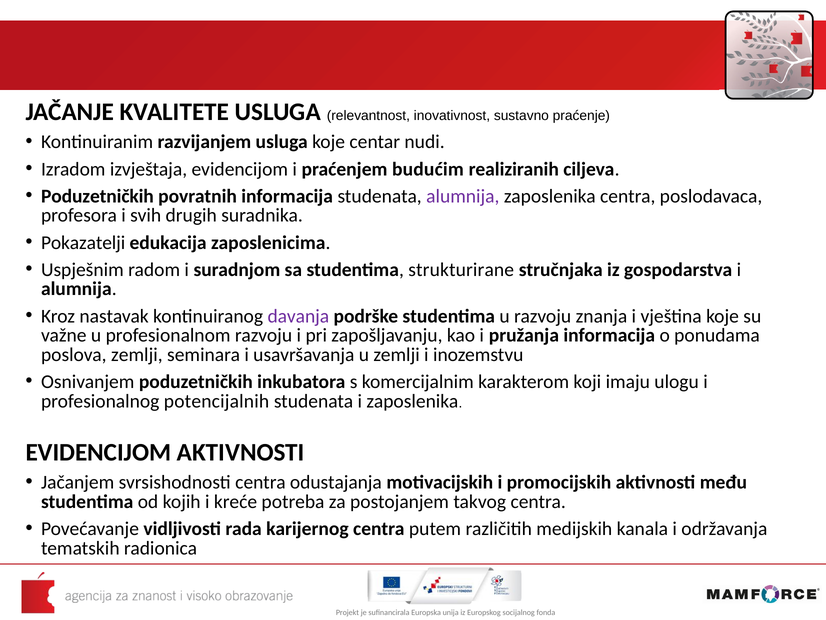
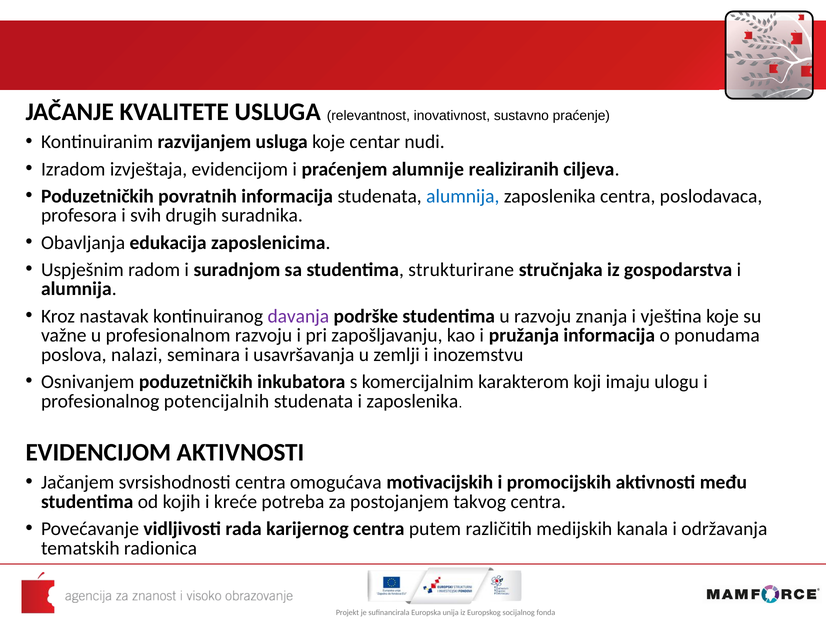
budućim: budućim -> alumnije
alumnija at (463, 196) colour: purple -> blue
Pokazatelji: Pokazatelji -> Obavljanja
poslova zemlji: zemlji -> nalazi
odustajanja: odustajanja -> omogućava
